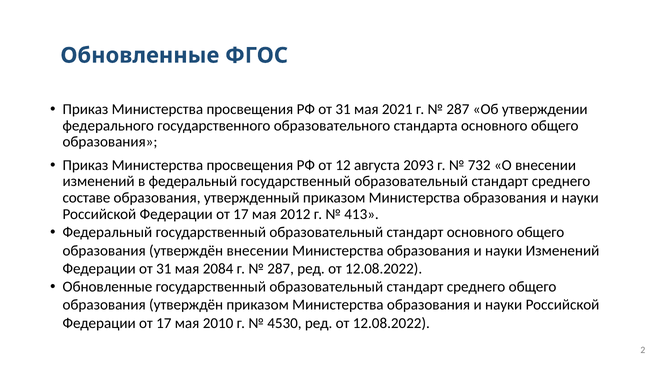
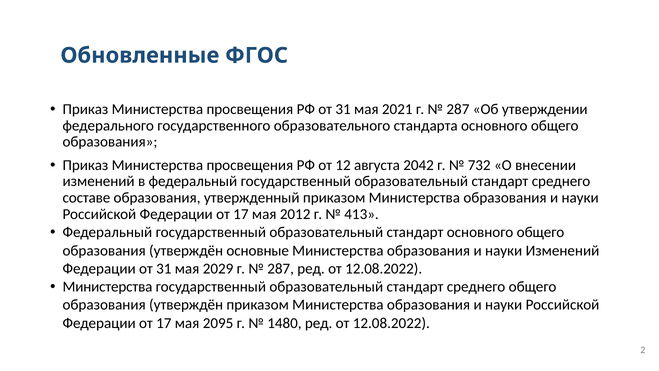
2093: 2093 -> 2042
утверждён внесении: внесении -> основные
2084: 2084 -> 2029
Обновленные at (107, 287): Обновленные -> Министерства
2010: 2010 -> 2095
4530: 4530 -> 1480
